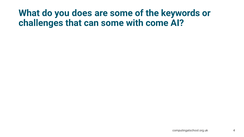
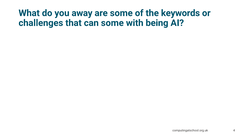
does: does -> away
come: come -> being
